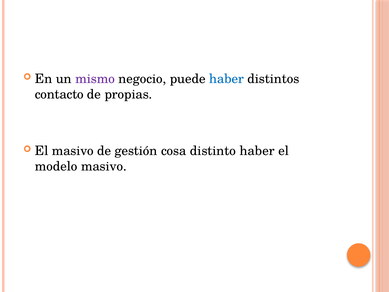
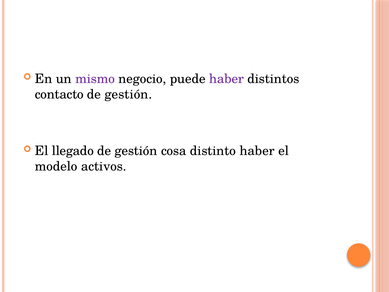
haber at (226, 79) colour: blue -> purple
propias at (128, 94): propias -> gestión
El masivo: masivo -> llegado
modelo masivo: masivo -> activos
